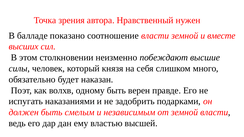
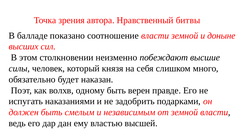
нужен: нужен -> битвы
вместе: вместе -> доныне
